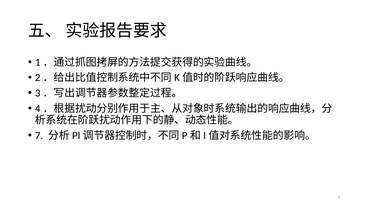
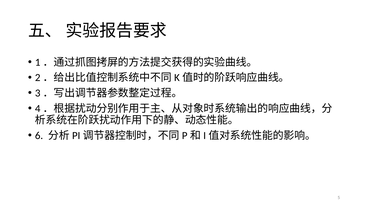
7: 7 -> 6
